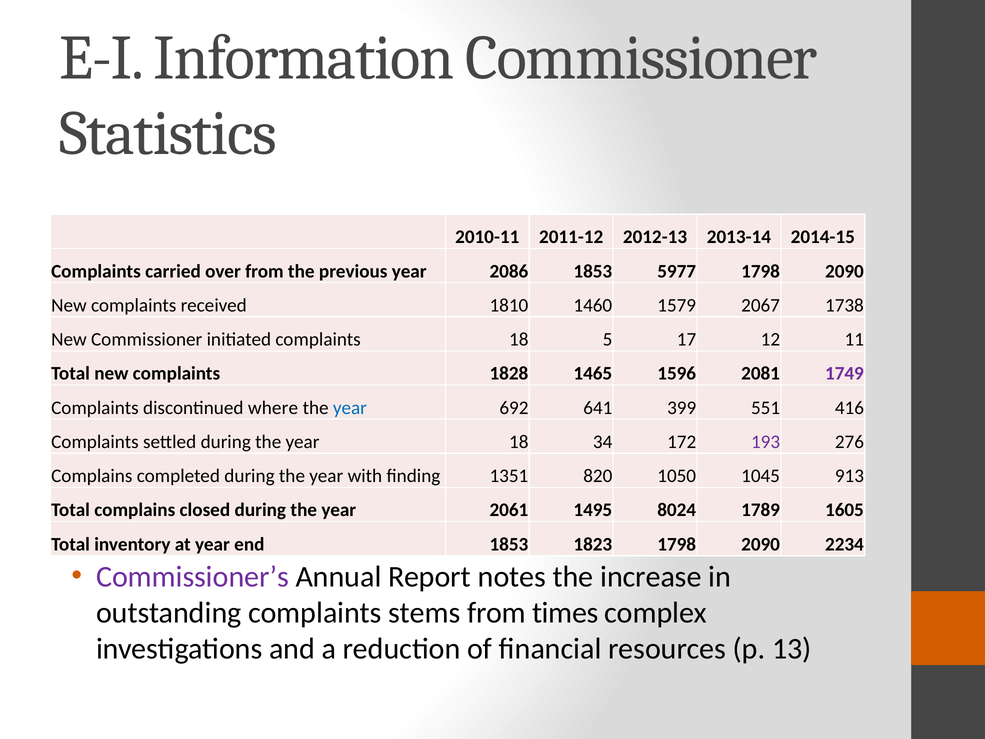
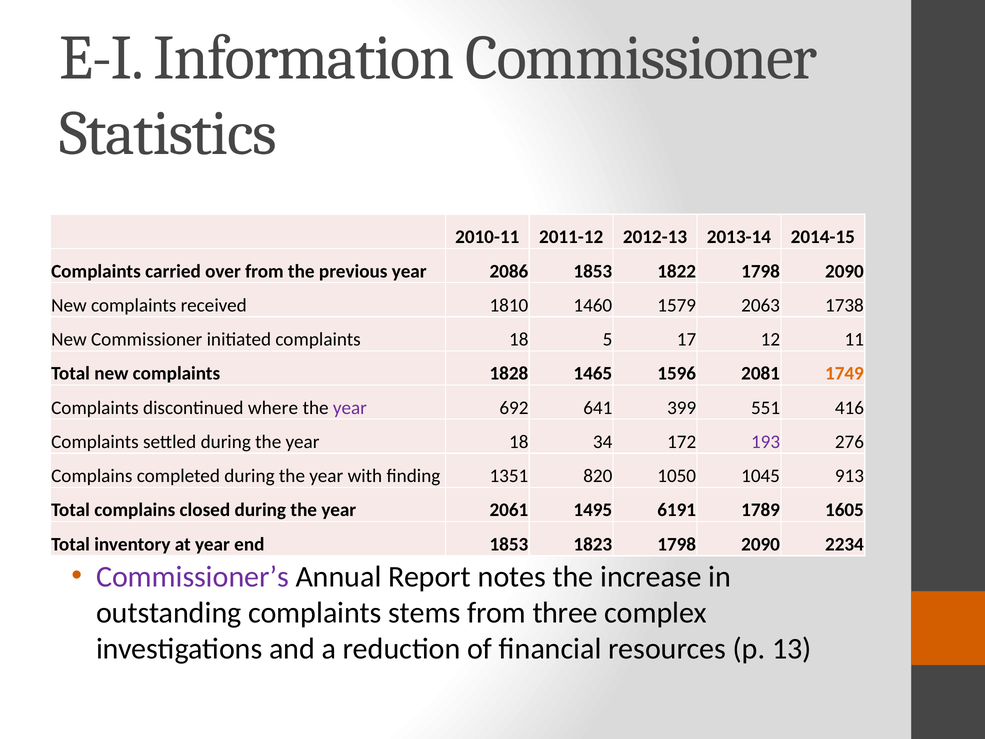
5977: 5977 -> 1822
2067: 2067 -> 2063
1749 colour: purple -> orange
year at (350, 408) colour: blue -> purple
8024: 8024 -> 6191
times: times -> three
